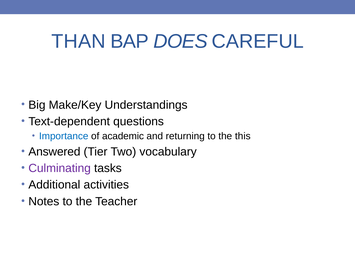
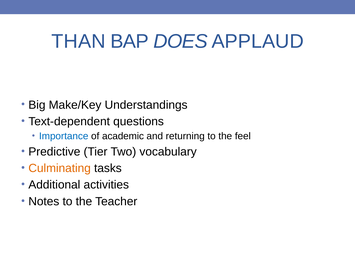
CAREFUL: CAREFUL -> APPLAUD
this: this -> feel
Answered: Answered -> Predictive
Culminating colour: purple -> orange
